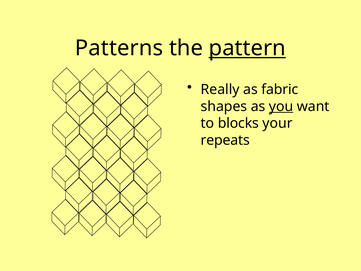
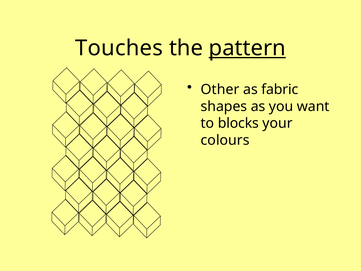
Patterns: Patterns -> Touches
Really: Really -> Other
you underline: present -> none
repeats: repeats -> colours
